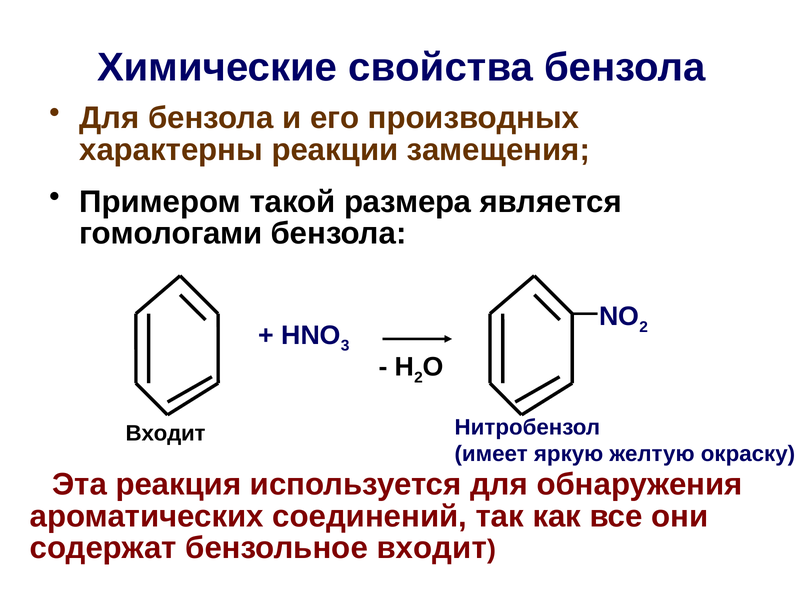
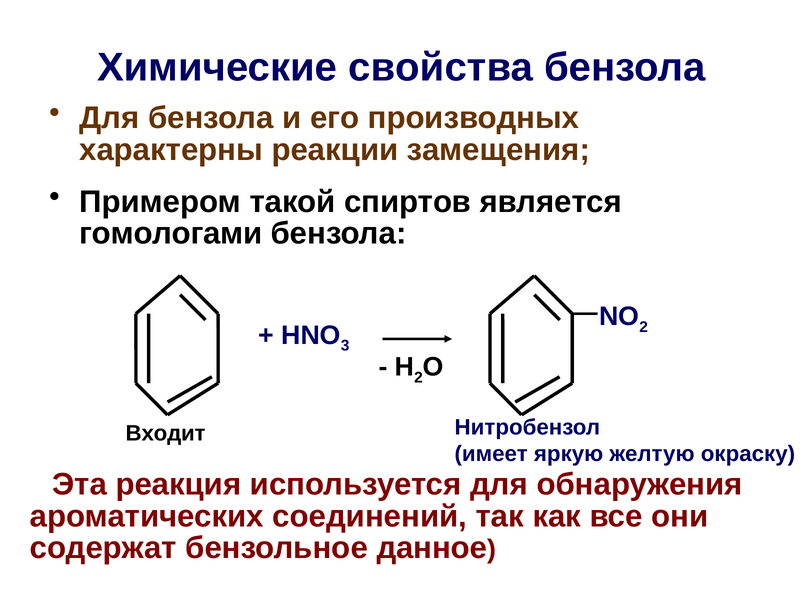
размера: размера -> спиртов
бензольное входит: входит -> данное
